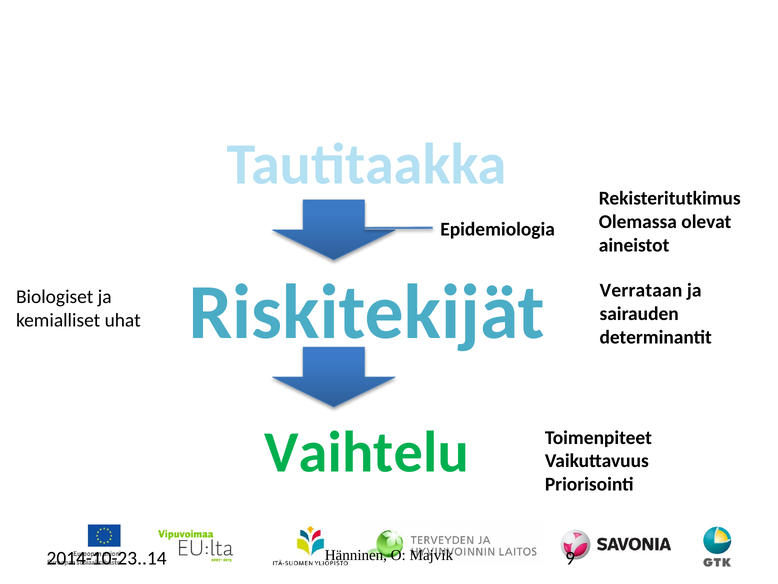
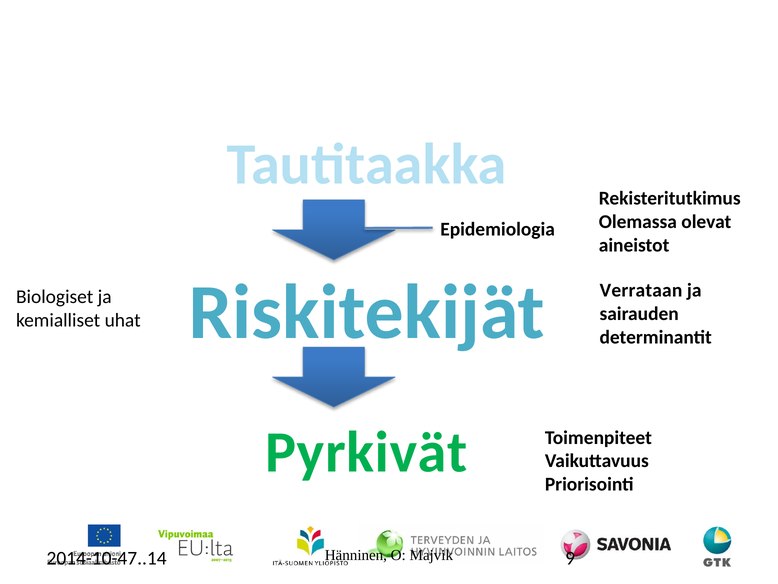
Vaihtelu: Vaihtelu -> Pyrkivät
2014-10-23..14: 2014-10-23..14 -> 2014-10-47..14
